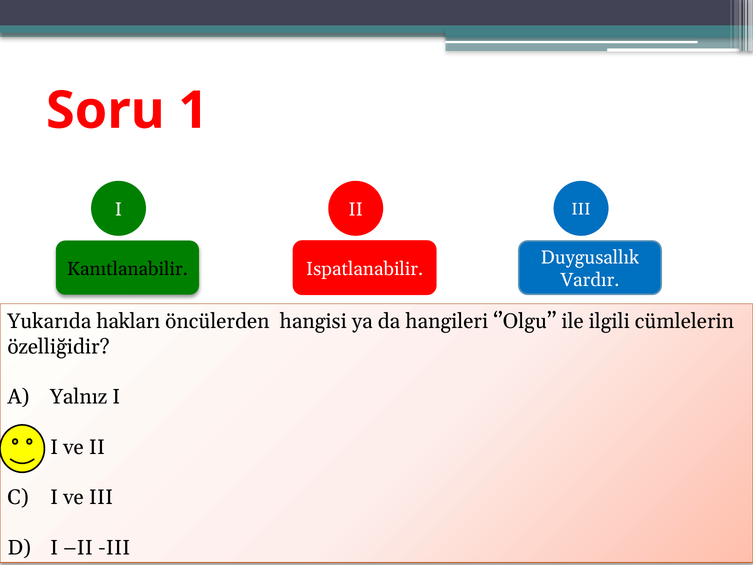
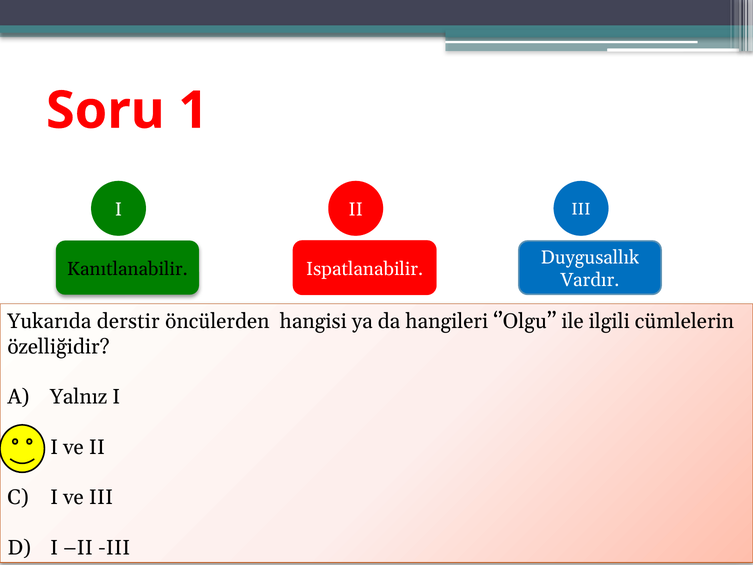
hakları: hakları -> derstir
